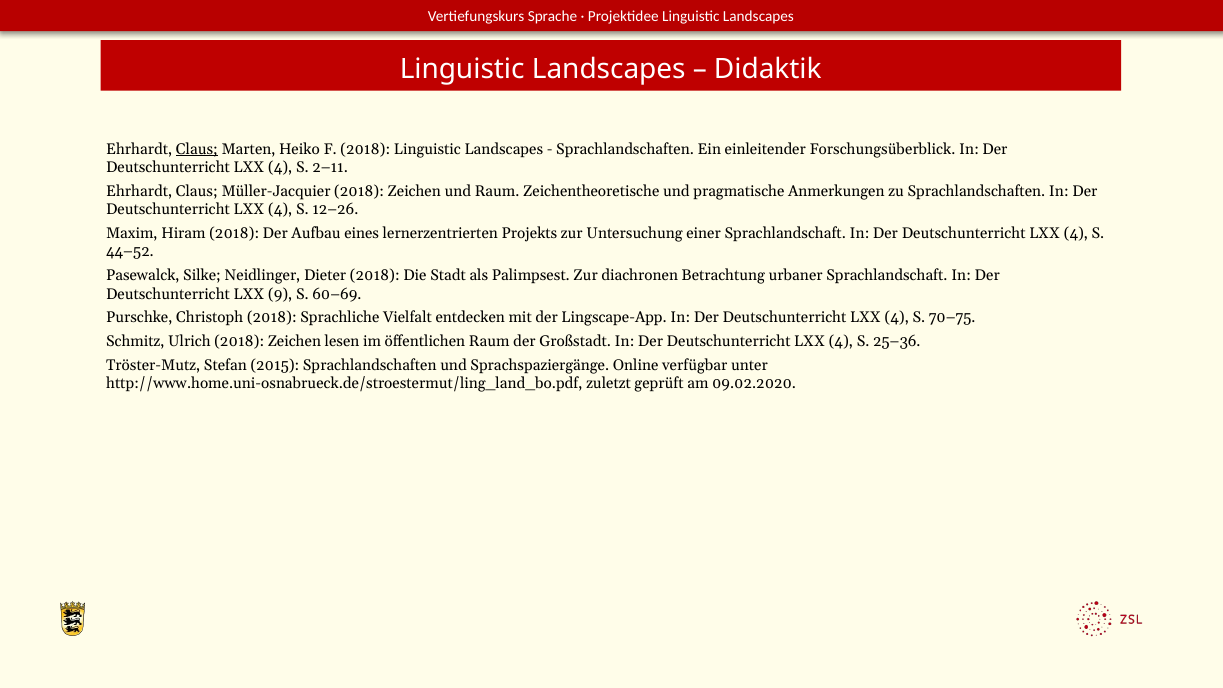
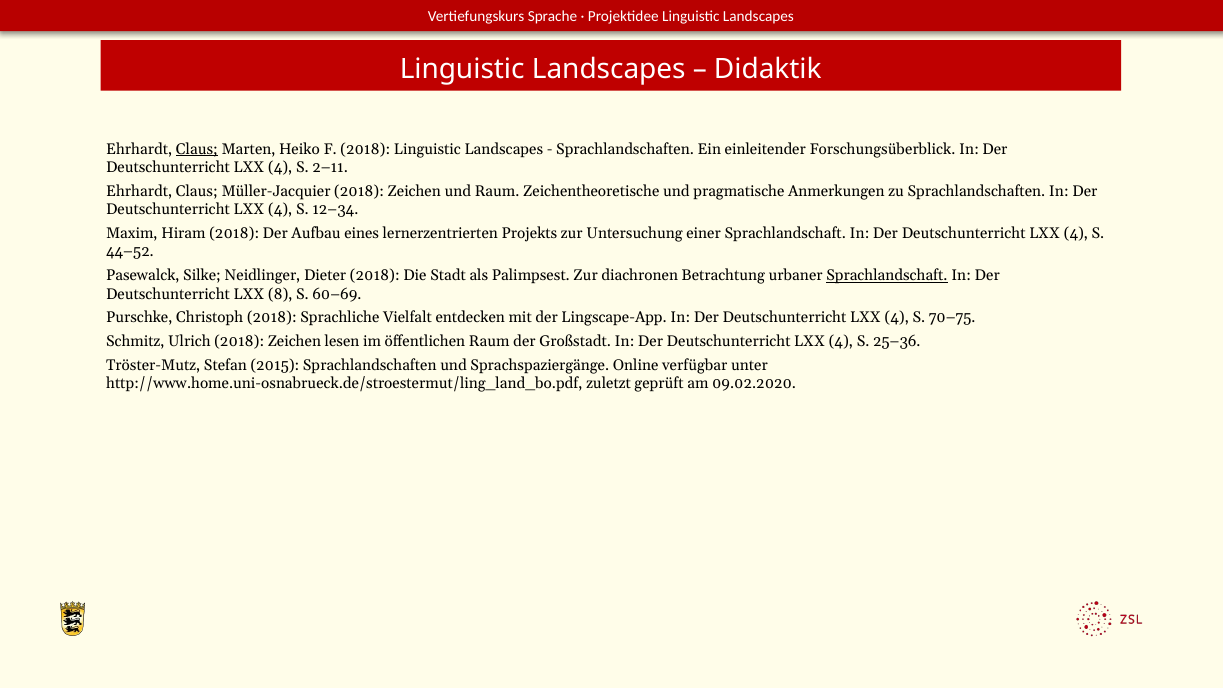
12–26: 12–26 -> 12–34
Sprachlandschaft at (887, 276) underline: none -> present
9: 9 -> 8
